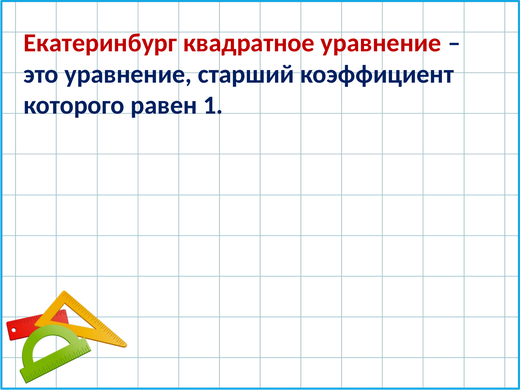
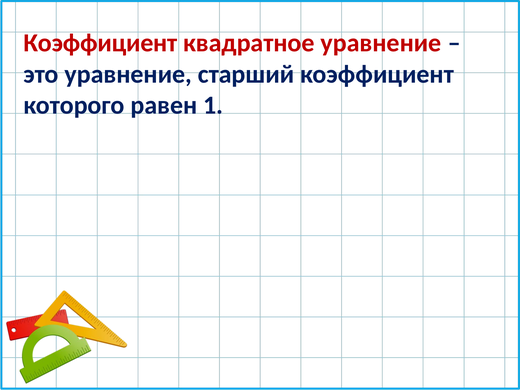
Екатеринбург at (100, 43): Екатеринбург -> Коэффициент
